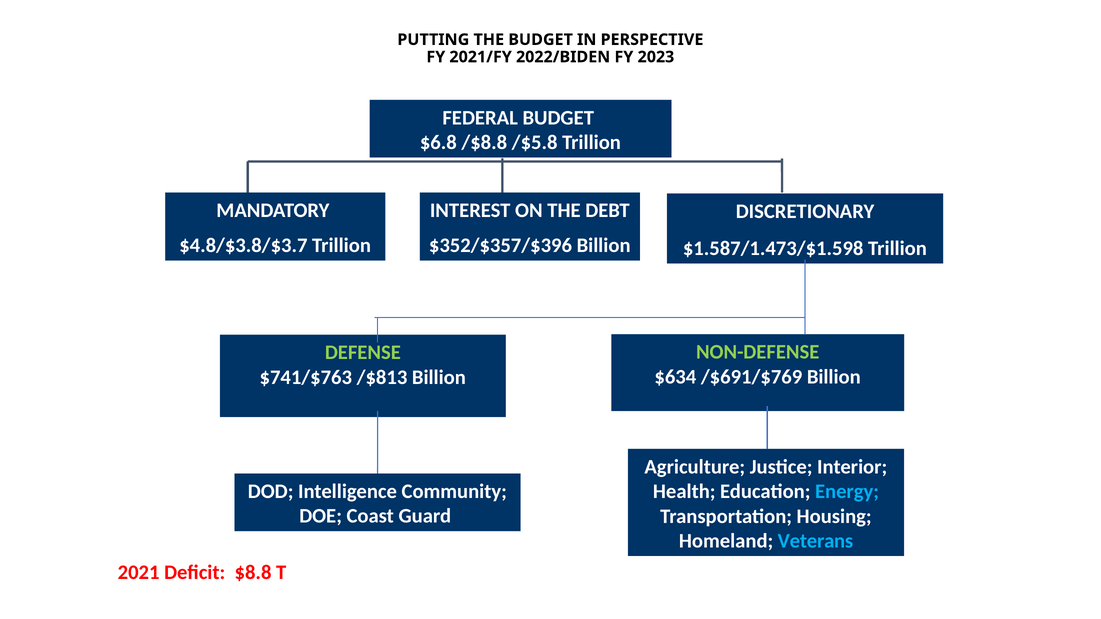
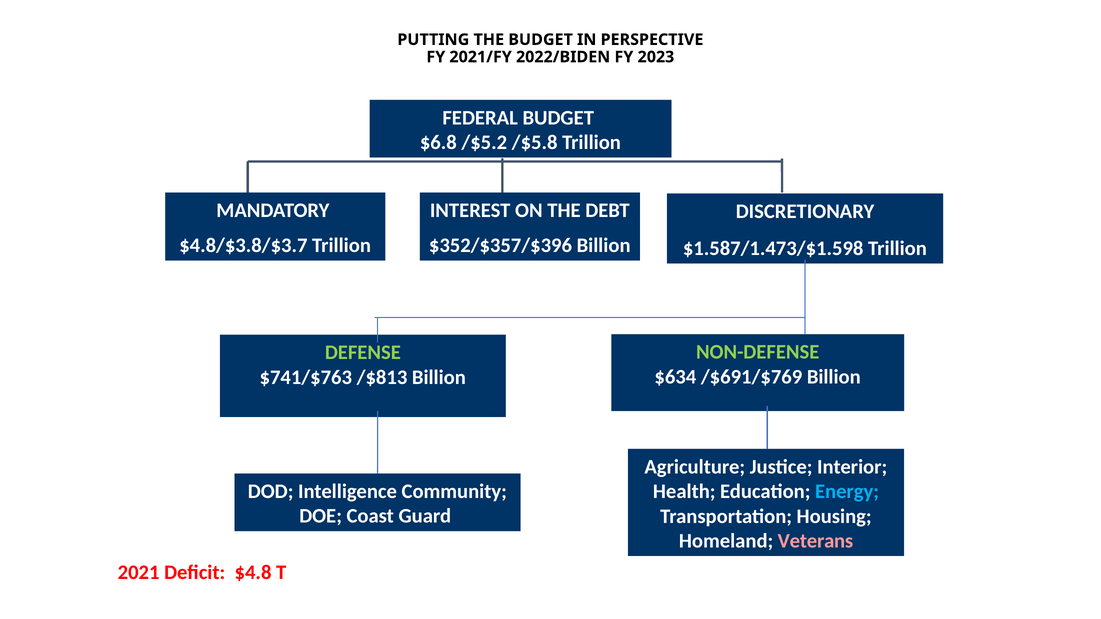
/$8.8: /$8.8 -> /$5.2
Veterans colour: light blue -> pink
$8.8: $8.8 -> $4.8
